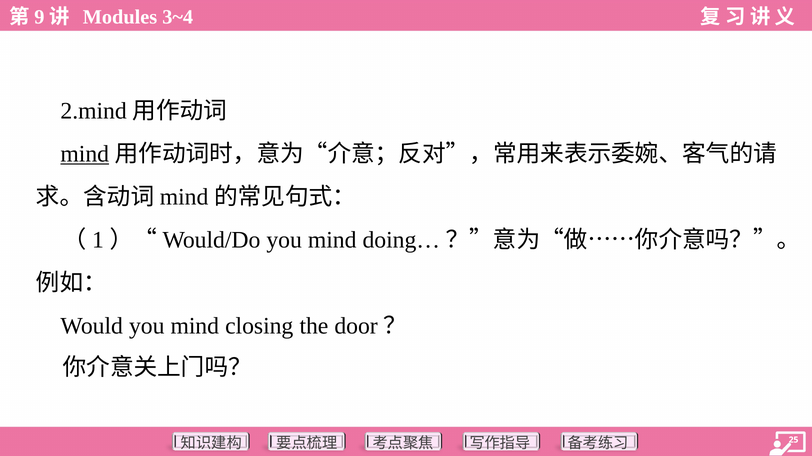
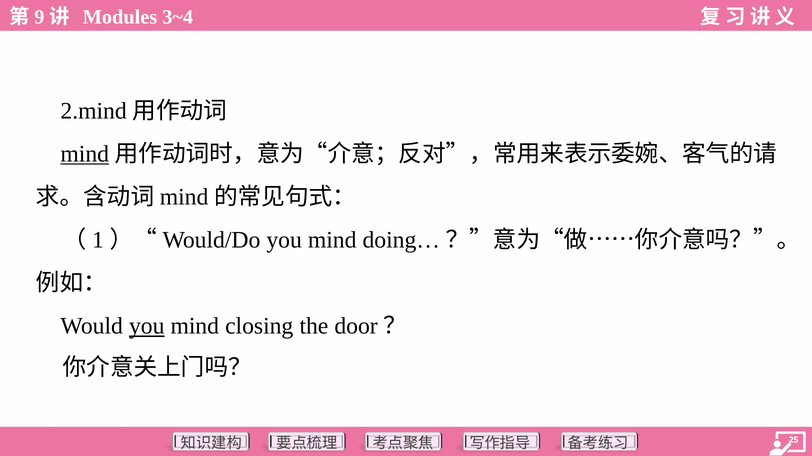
you at (147, 327) underline: none -> present
